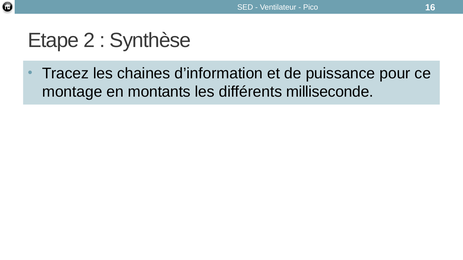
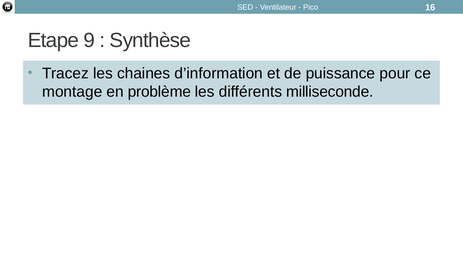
2: 2 -> 9
montants: montants -> problème
